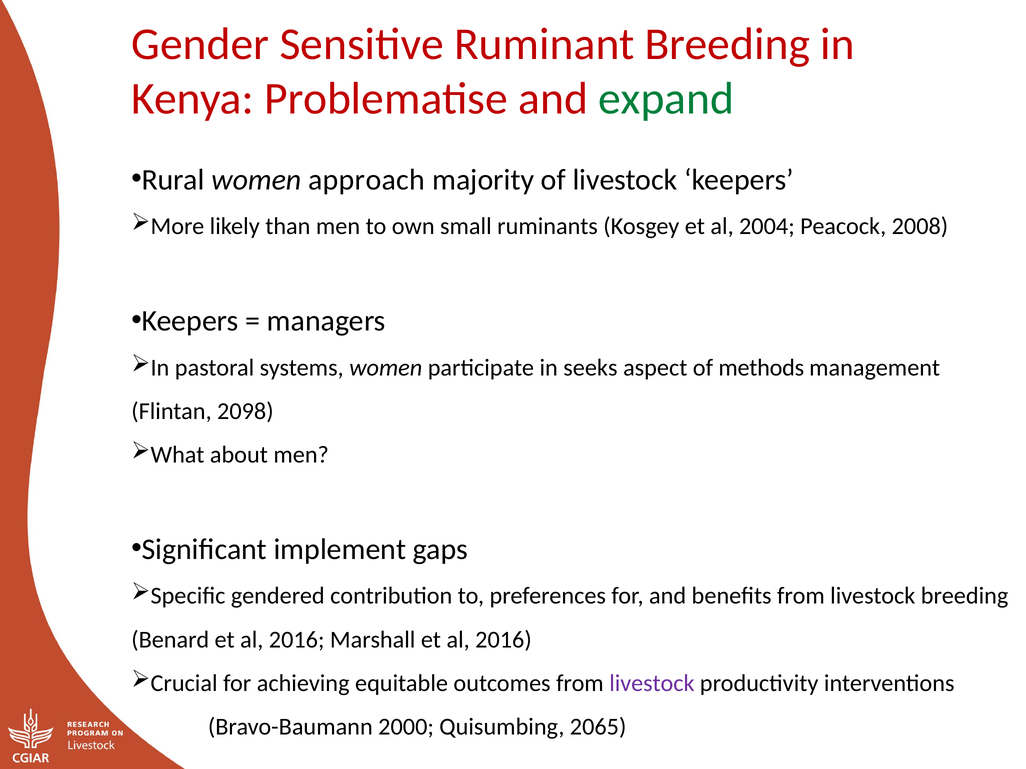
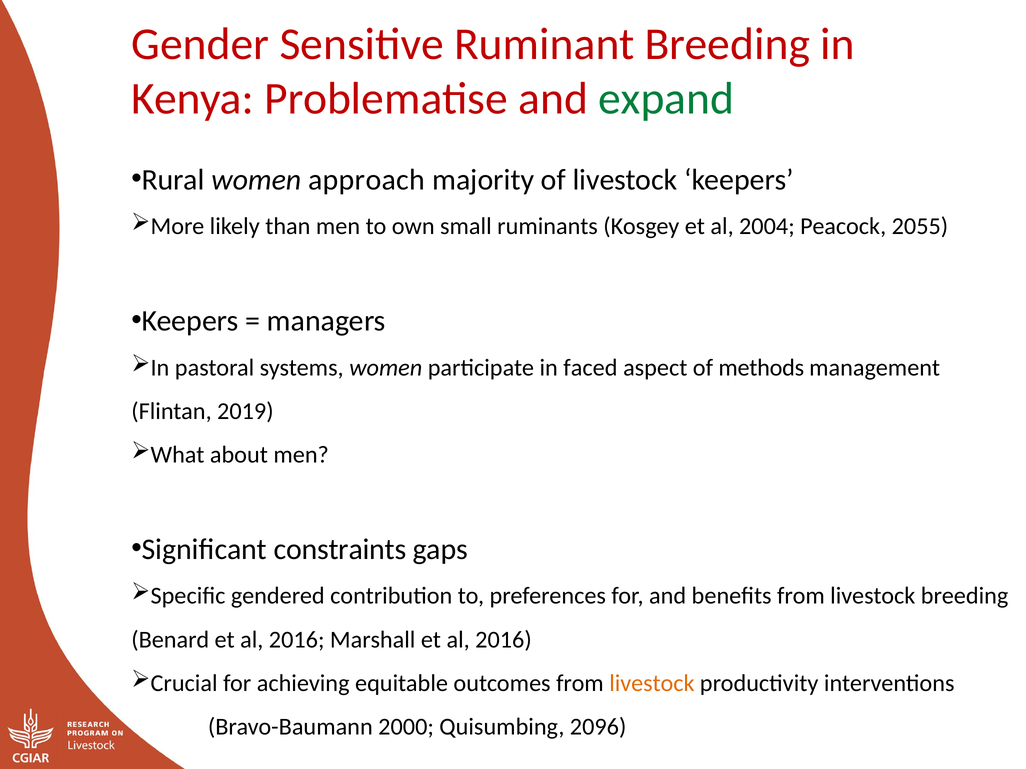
2008: 2008 -> 2055
seeks: seeks -> faced
2098: 2098 -> 2019
implement: implement -> constraints
livestock at (652, 684) colour: purple -> orange
2065: 2065 -> 2096
